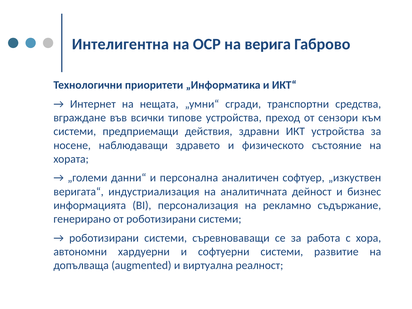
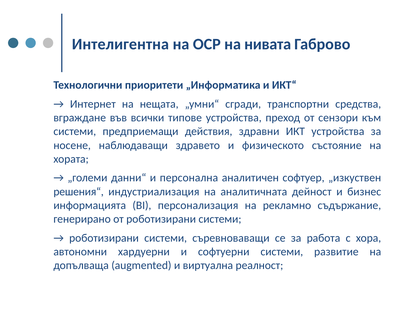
верига: верига -> нивата
веригата“: веригата“ -> решения“
